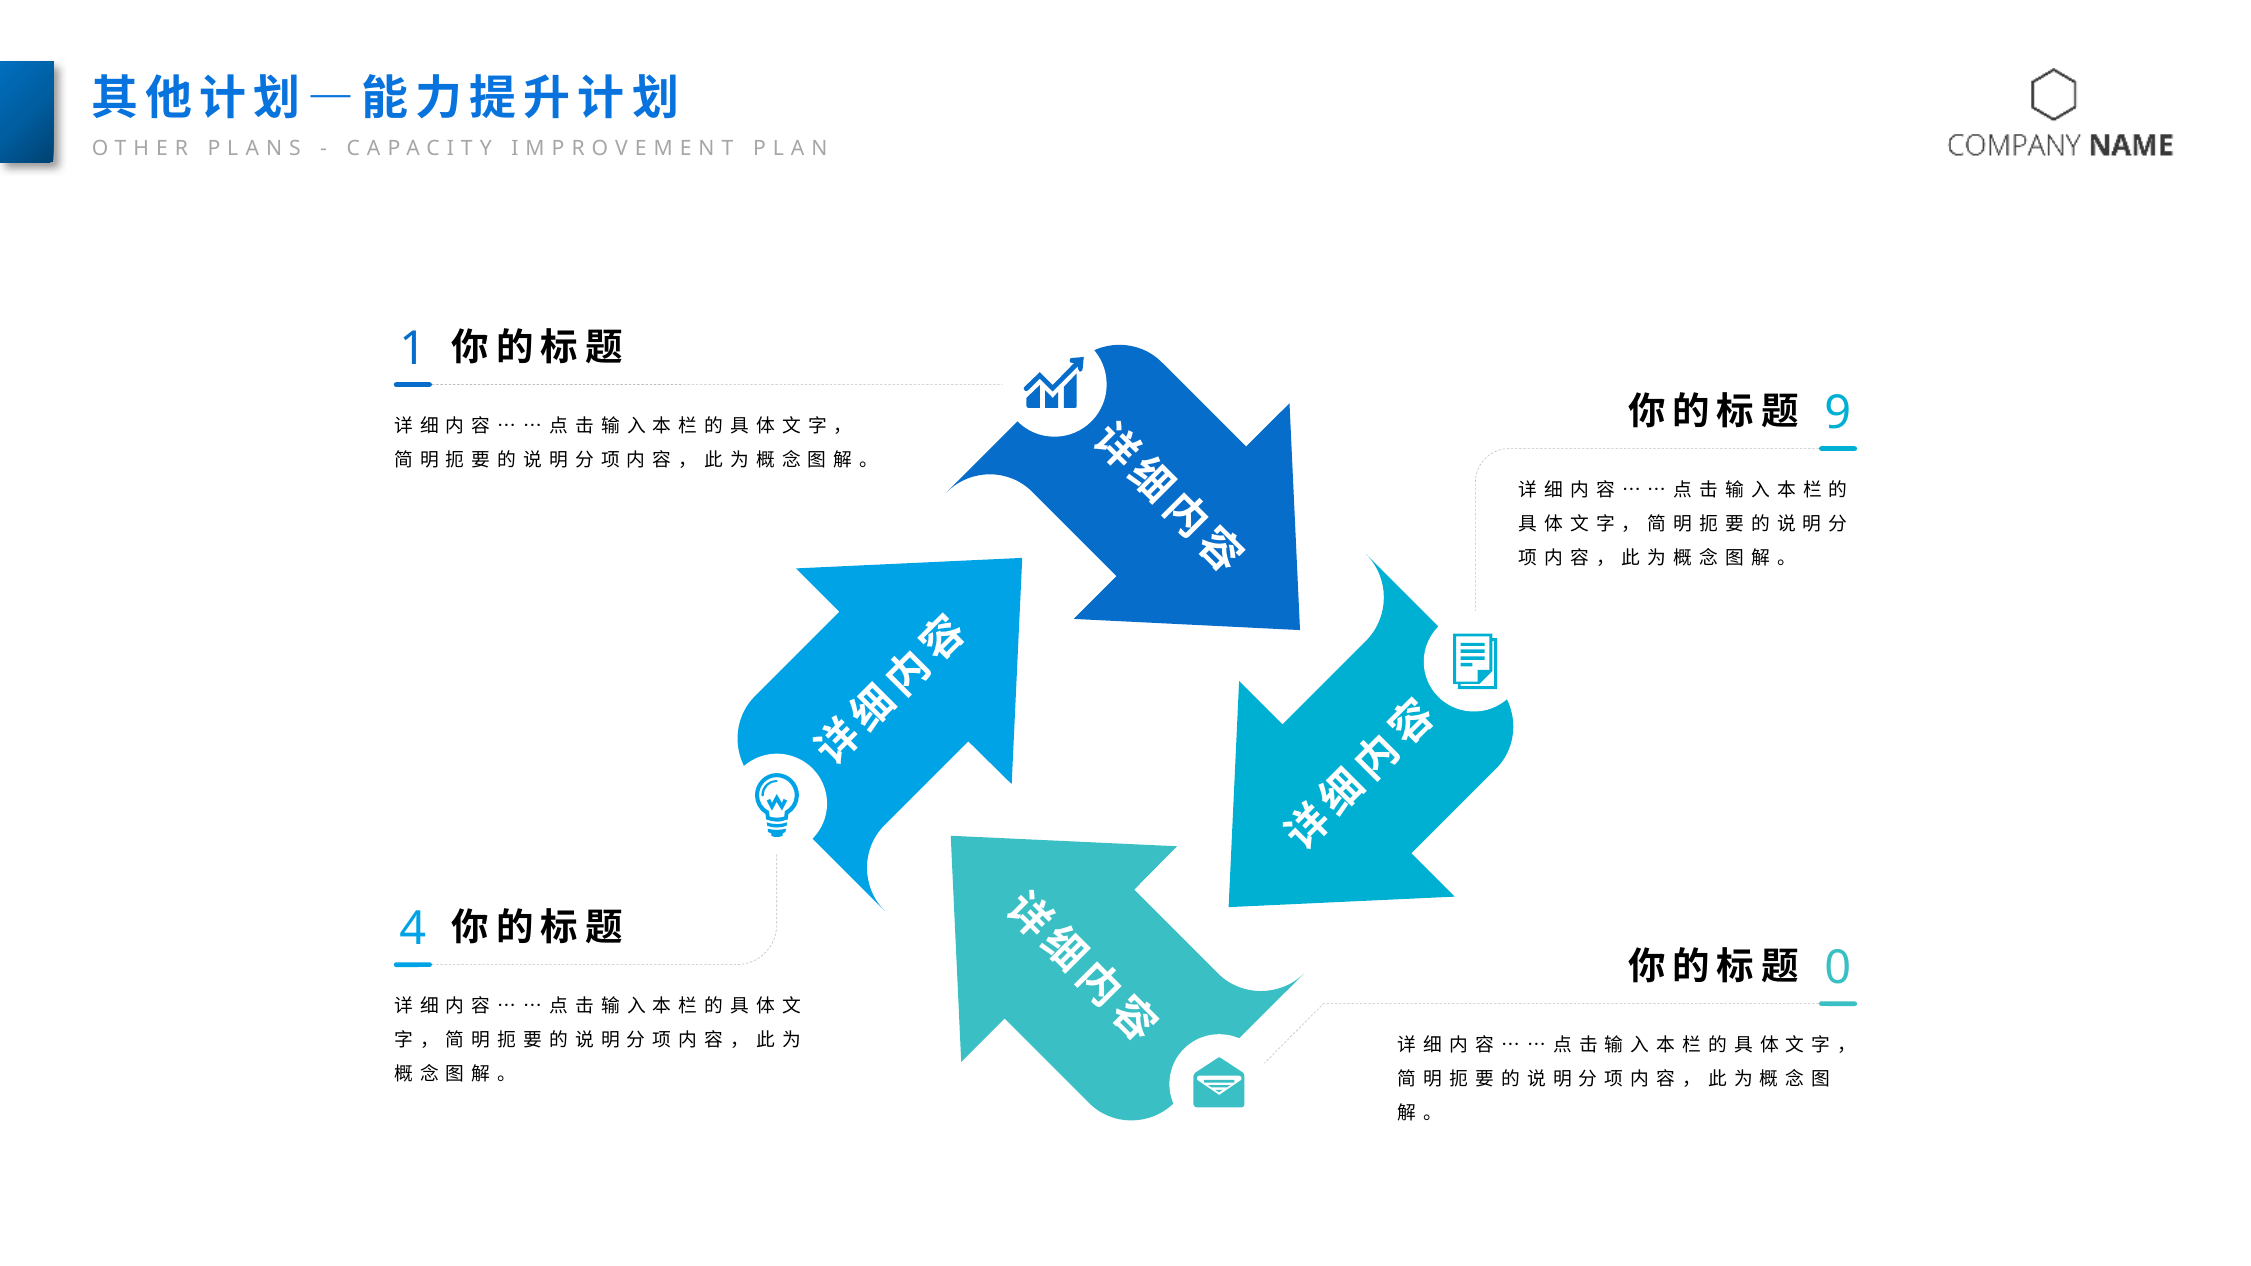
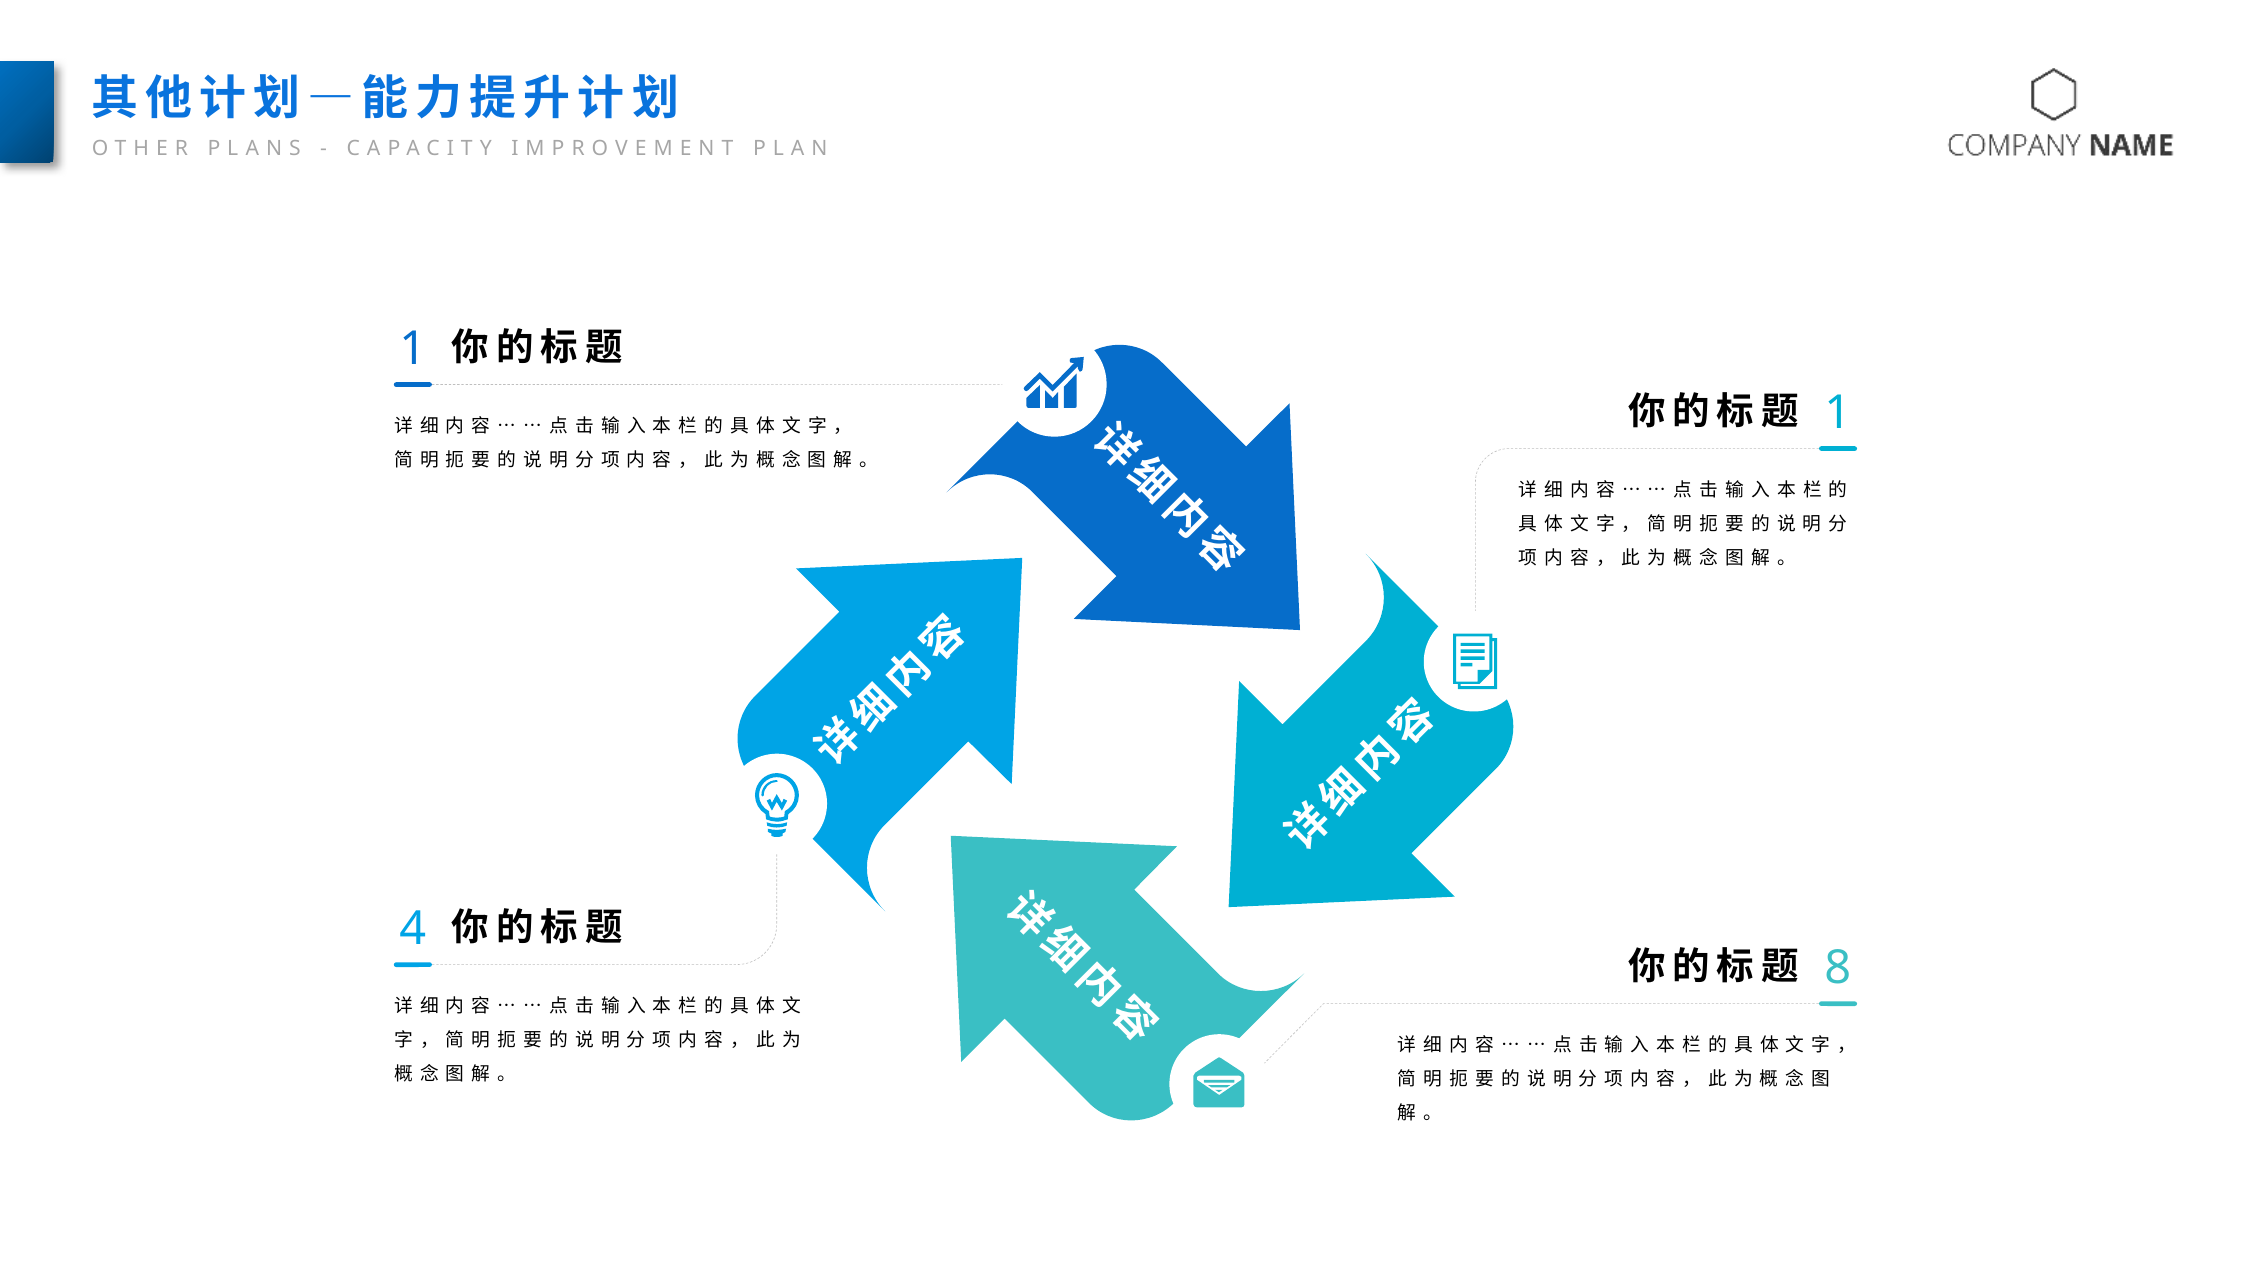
9 at (1838, 413): 9 -> 1
0: 0 -> 8
